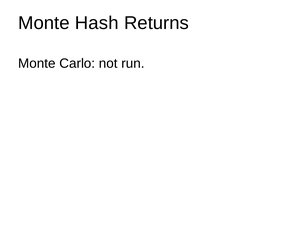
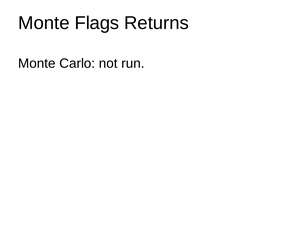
Hash: Hash -> Flags
